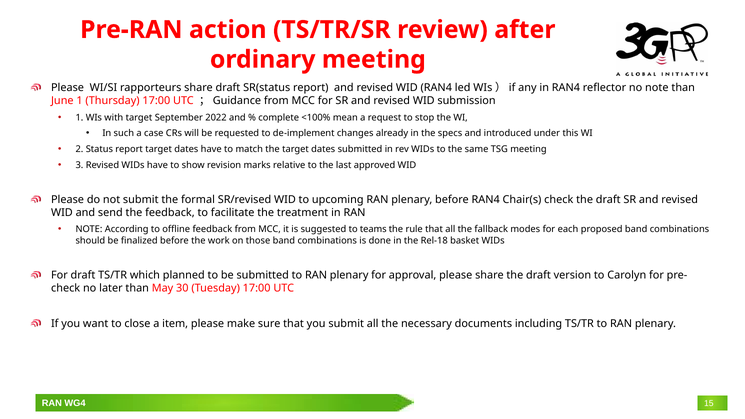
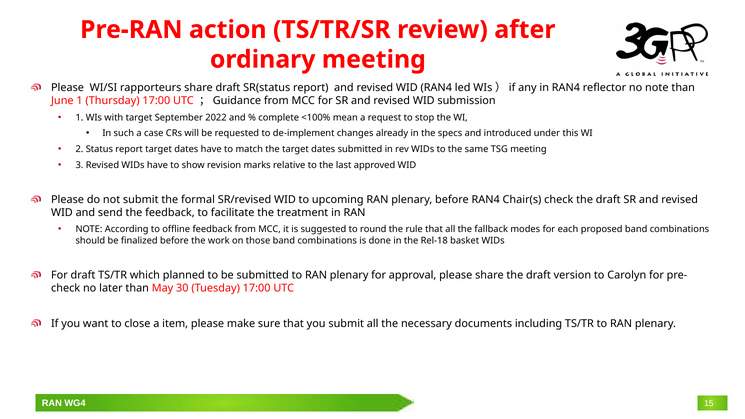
teams: teams -> round
